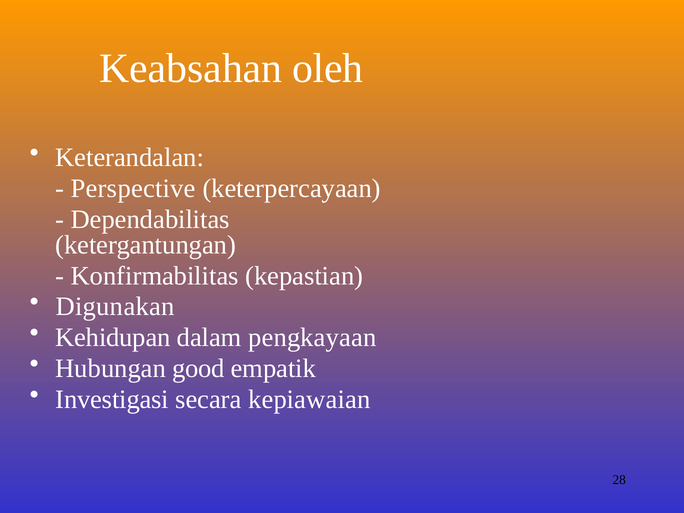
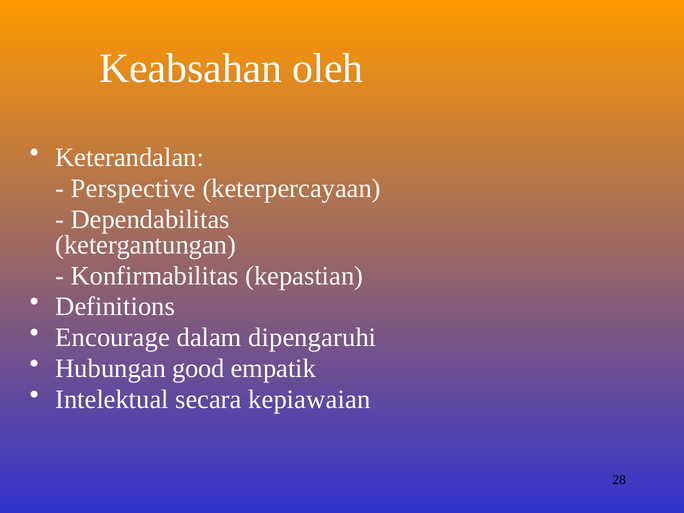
Digunakan: Digunakan -> Definitions
Kehidupan: Kehidupan -> Encourage
pengkayaan: pengkayaan -> dipengaruhi
Investigasi: Investigasi -> Intelektual
